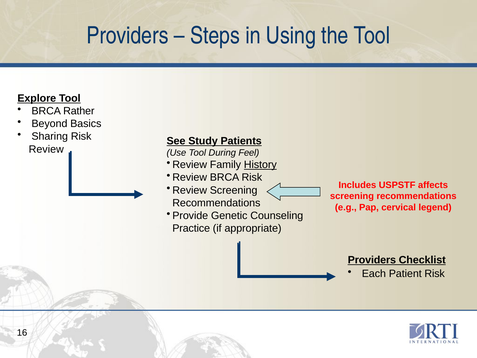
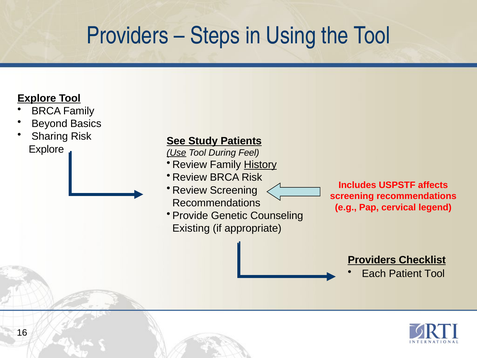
BRCA Rather: Rather -> Family
Review at (46, 149): Review -> Explore
Use underline: none -> present
Practice: Practice -> Existing
Patient Risk: Risk -> Tool
